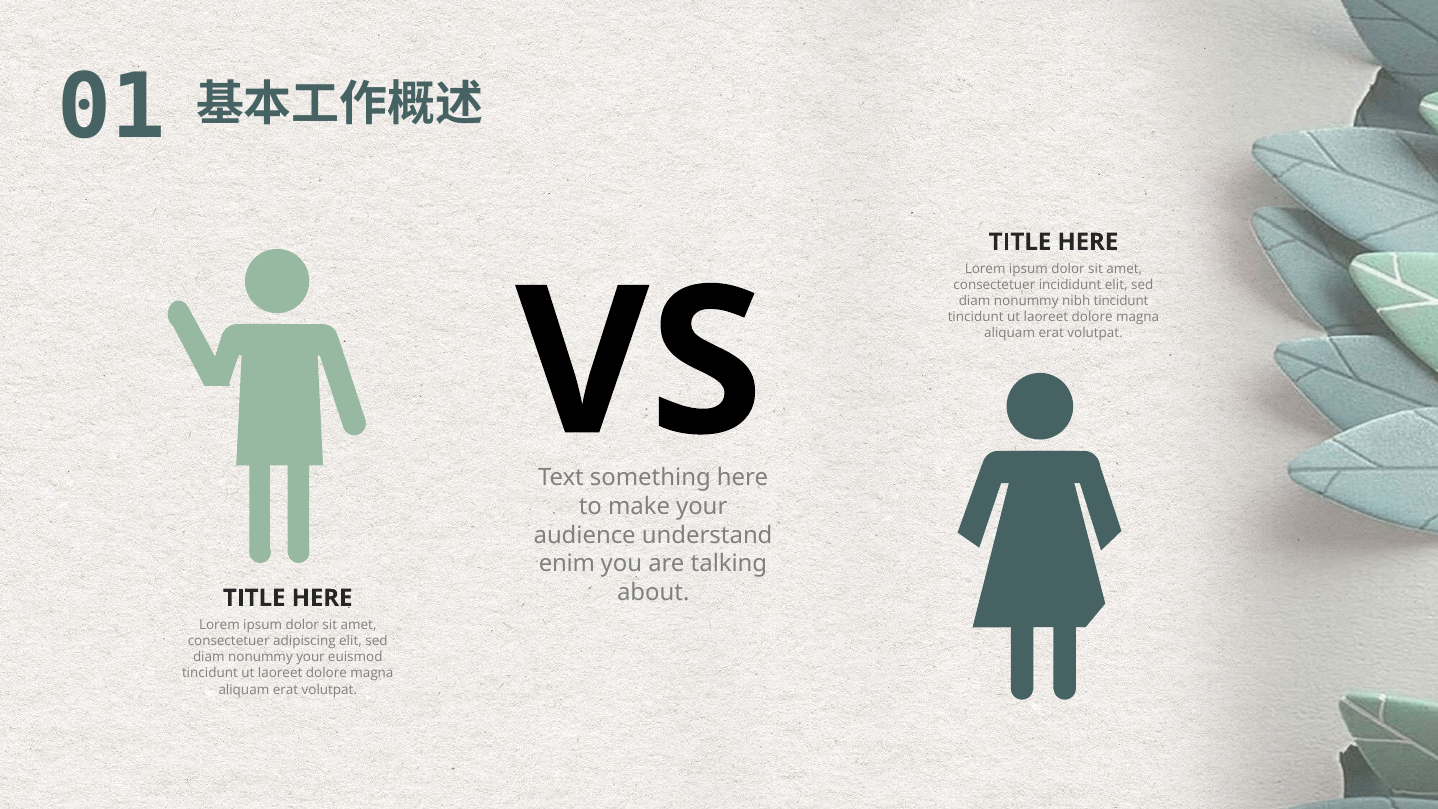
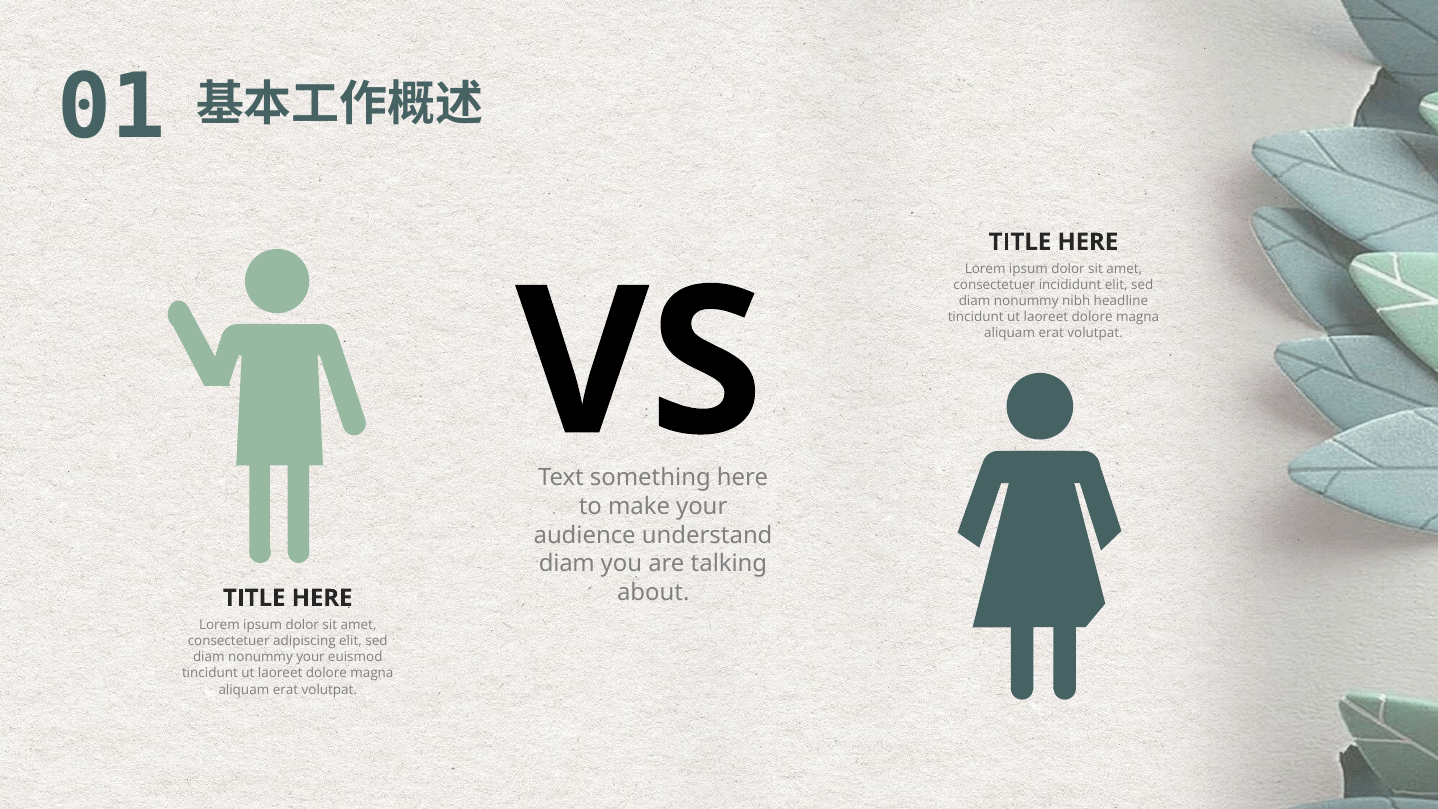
nibh tincidunt: tincidunt -> headline
enim at (567, 564): enim -> diam
